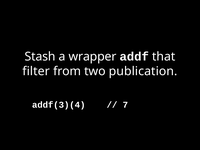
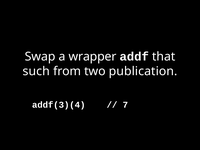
Stash: Stash -> Swap
filter: filter -> such
